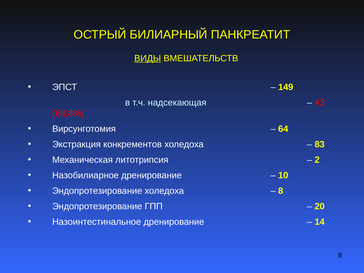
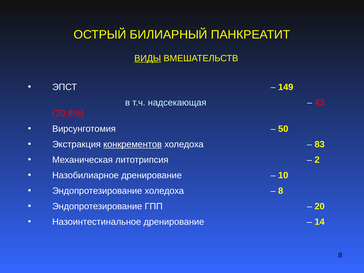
68,8%: 68,8% -> 20,8%
64: 64 -> 50
конкрементов underline: none -> present
